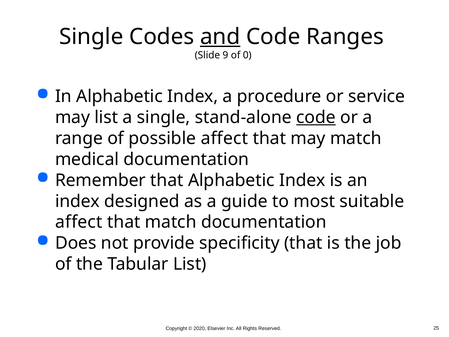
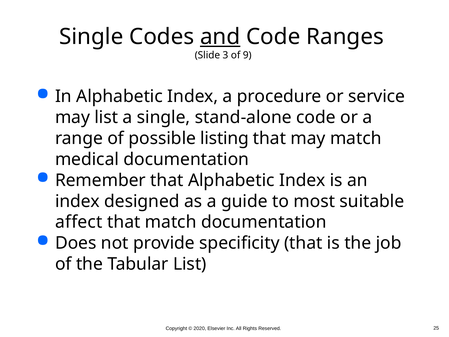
9: 9 -> 3
0: 0 -> 9
code at (316, 117) underline: present -> none
possible affect: affect -> listing
